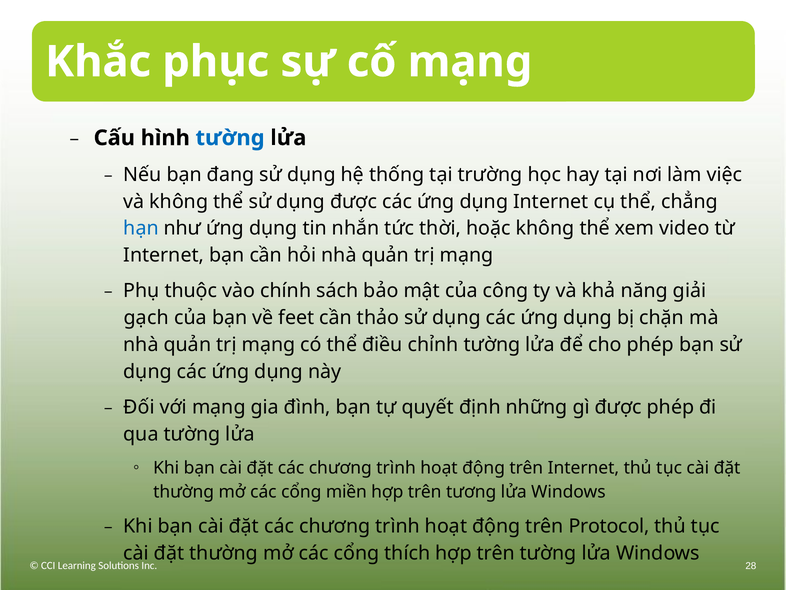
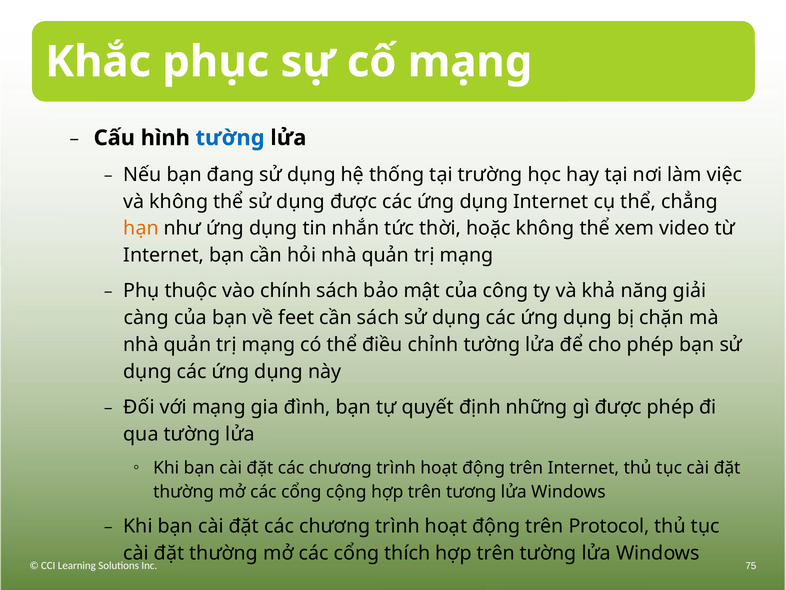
hạn colour: blue -> orange
gạch: gạch -> càng
cần thảo: thảo -> sách
miền: miền -> cộng
28: 28 -> 75
